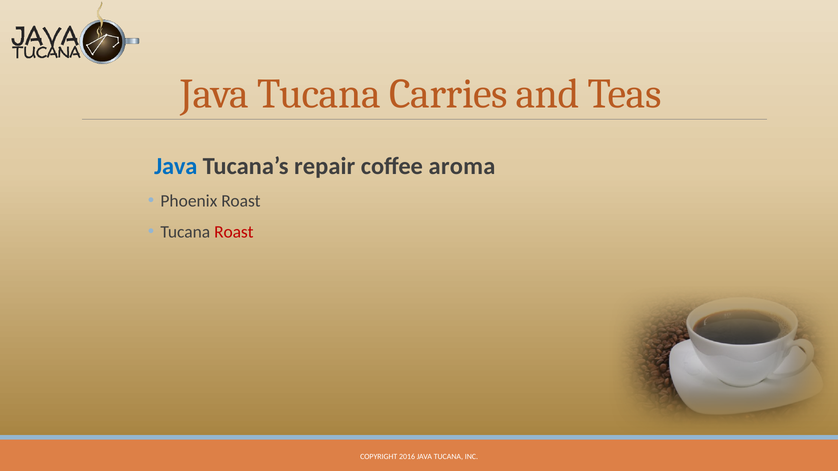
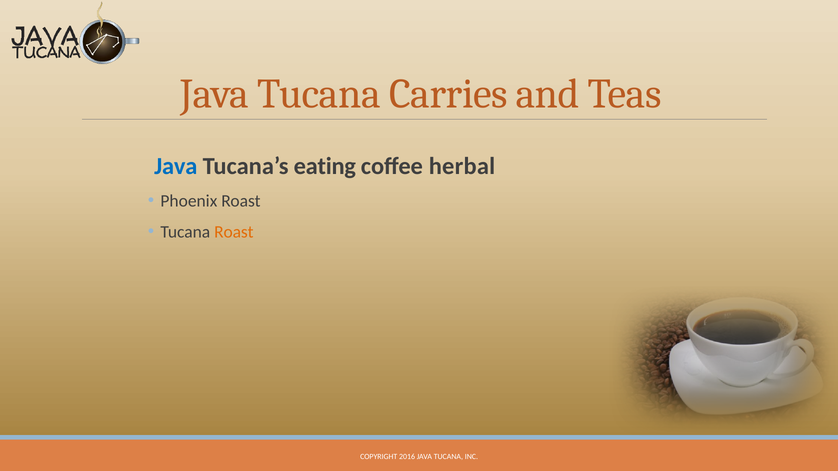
repair: repair -> eating
aroma: aroma -> herbal
Roast at (234, 232) colour: red -> orange
